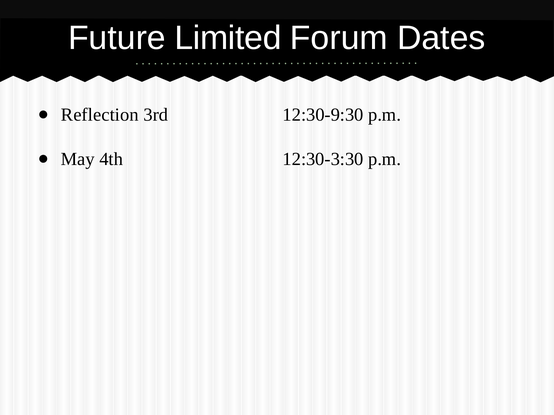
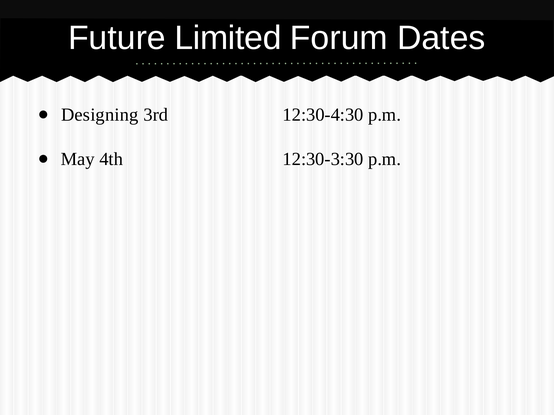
Reflection: Reflection -> Designing
12:30-9:30: 12:30-9:30 -> 12:30-4:30
